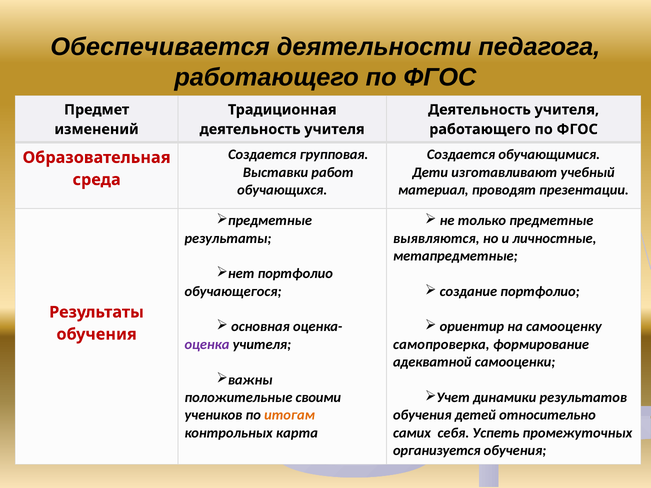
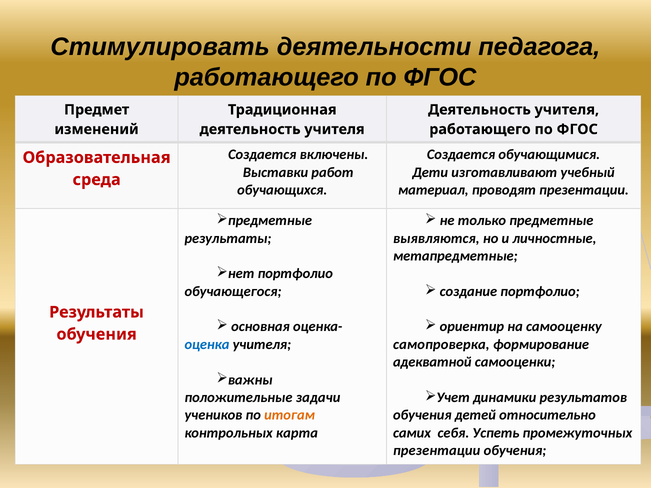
Обеспечивается: Обеспечивается -> Стимулировать
групповая: групповая -> включены
оценка colour: purple -> blue
своими: своими -> задачи
организуется at (437, 451): организуется -> презентации
